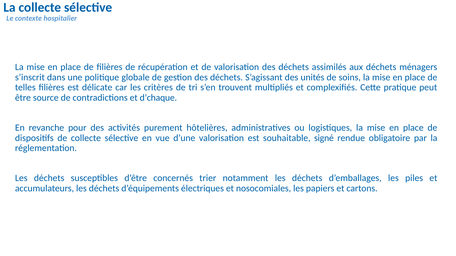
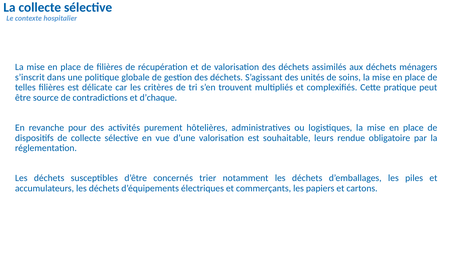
signé: signé -> leurs
nosocomiales: nosocomiales -> commerçants
